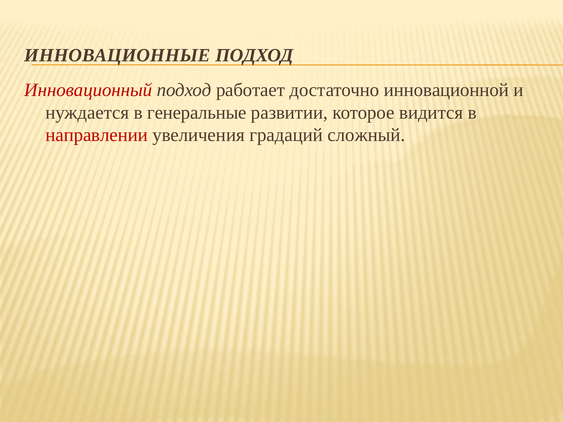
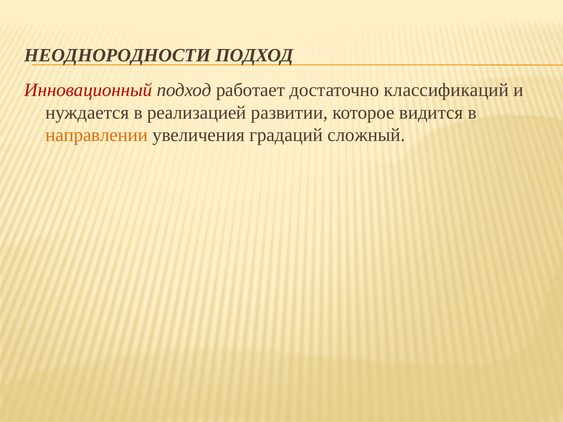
ИННОВАЦИОННЫЕ: ИННОВАЦИОННЫЕ -> НЕОДНОРОДНОСТИ
инновационной: инновационной -> классификаций
генеральные: генеральные -> реализацией
направлении colour: red -> orange
